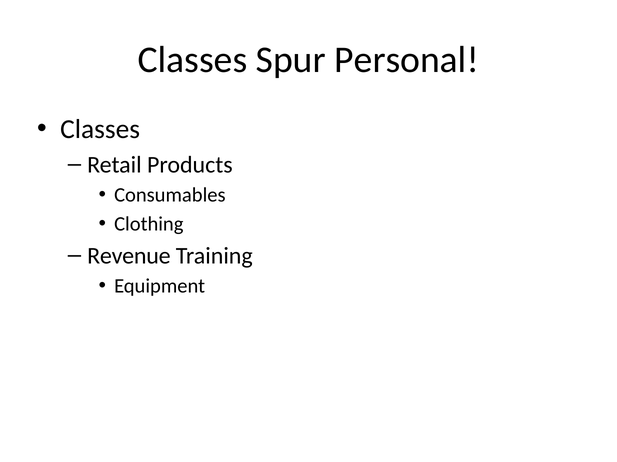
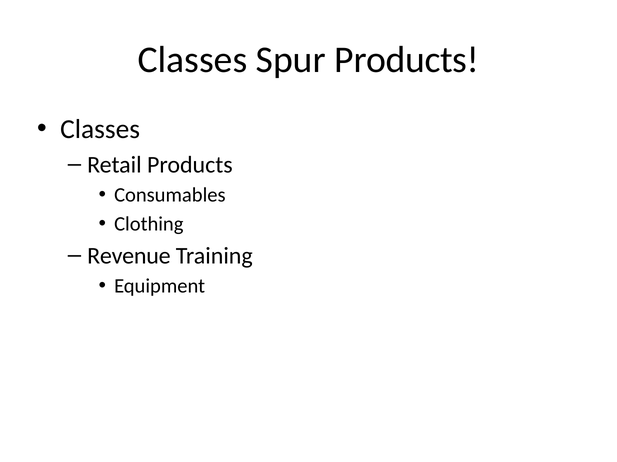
Spur Personal: Personal -> Products
